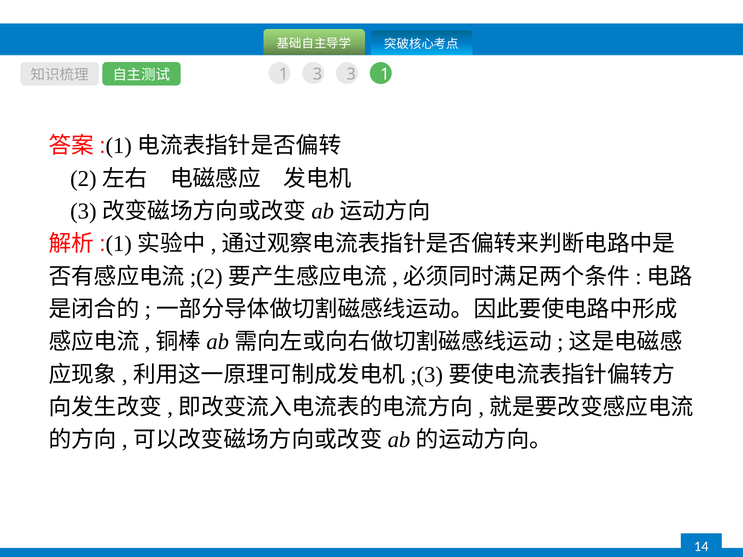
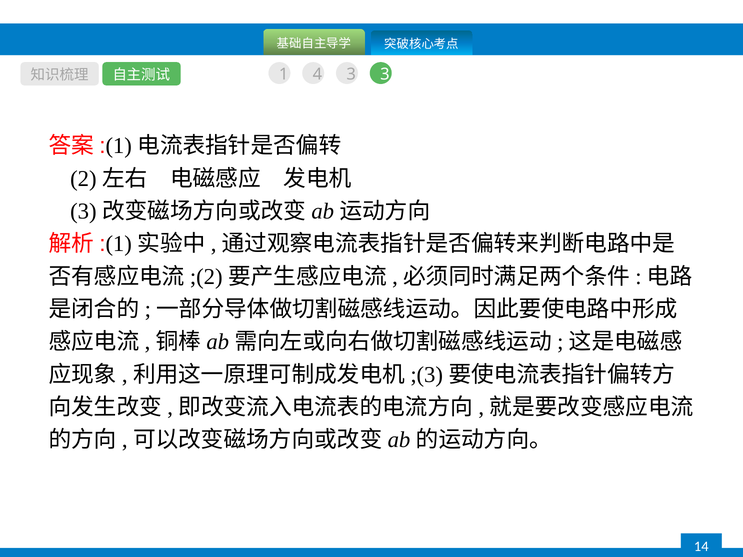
1 3: 3 -> 4
3 1: 1 -> 3
